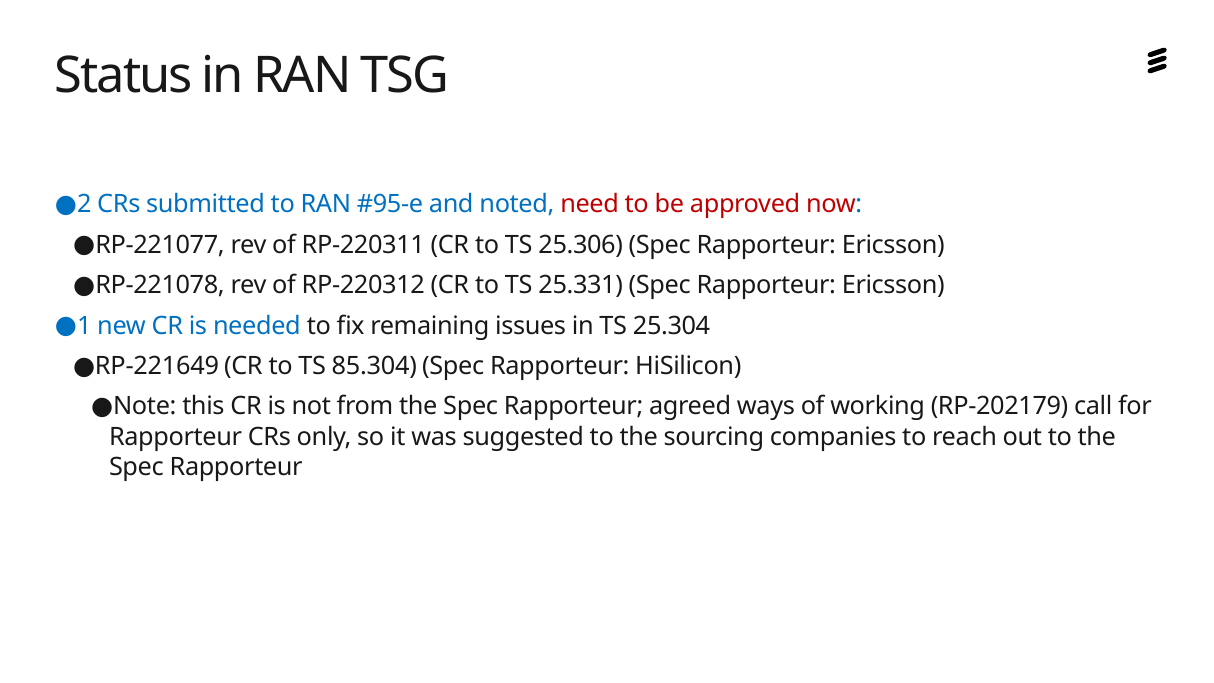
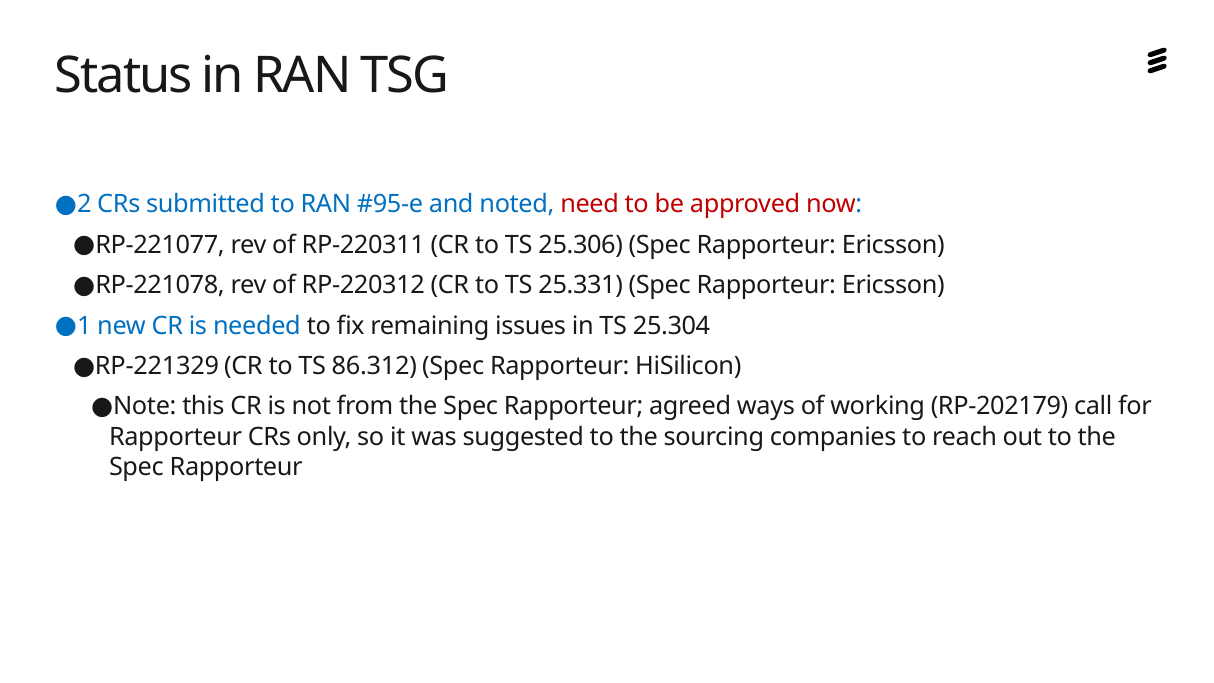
RP-221649: RP-221649 -> RP-221329
85.304: 85.304 -> 86.312
